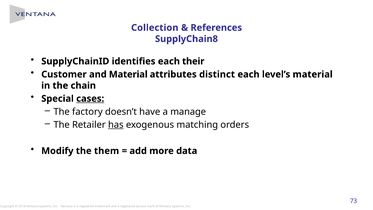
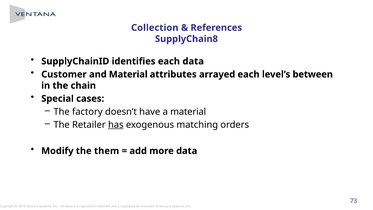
each their: their -> data
distinct: distinct -> arrayed
level’s material: material -> between
cases underline: present -> none
a manage: manage -> material
